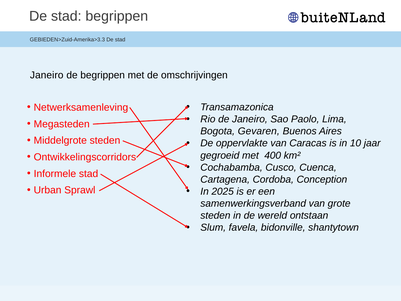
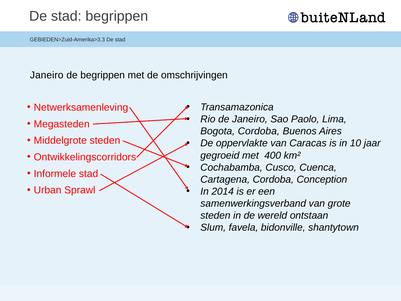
Bogota Gevaren: Gevaren -> Cordoba
2025: 2025 -> 2014
